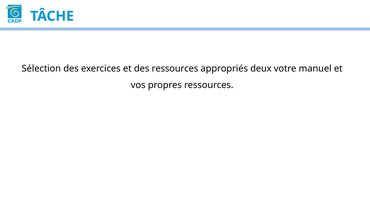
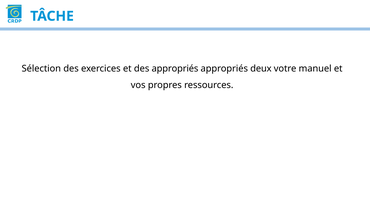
des ressources: ressources -> appropriés
